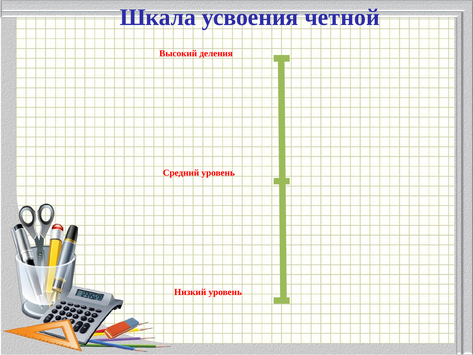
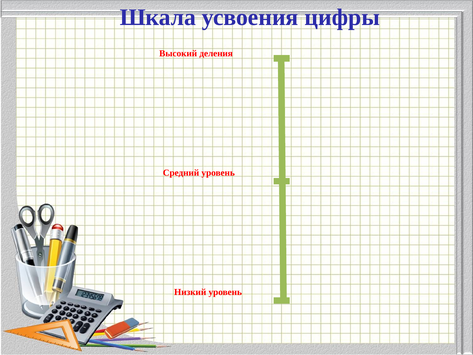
четной: четной -> цифры
